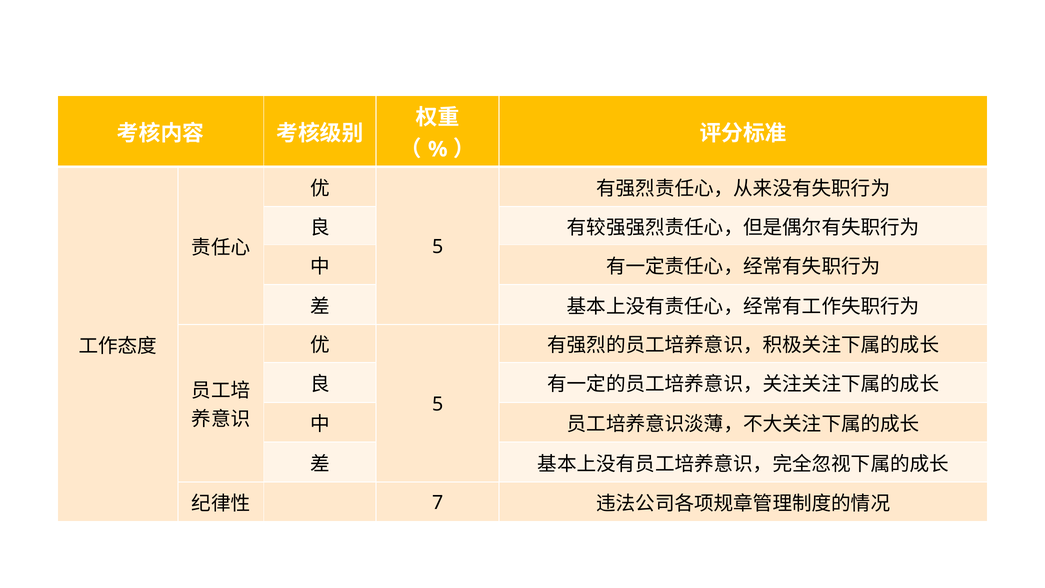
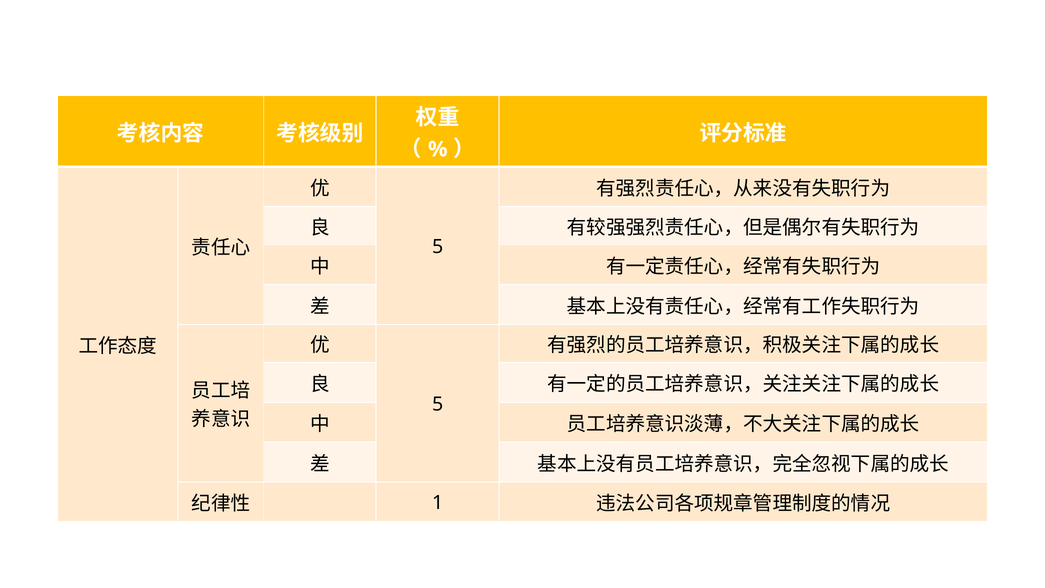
7: 7 -> 1
